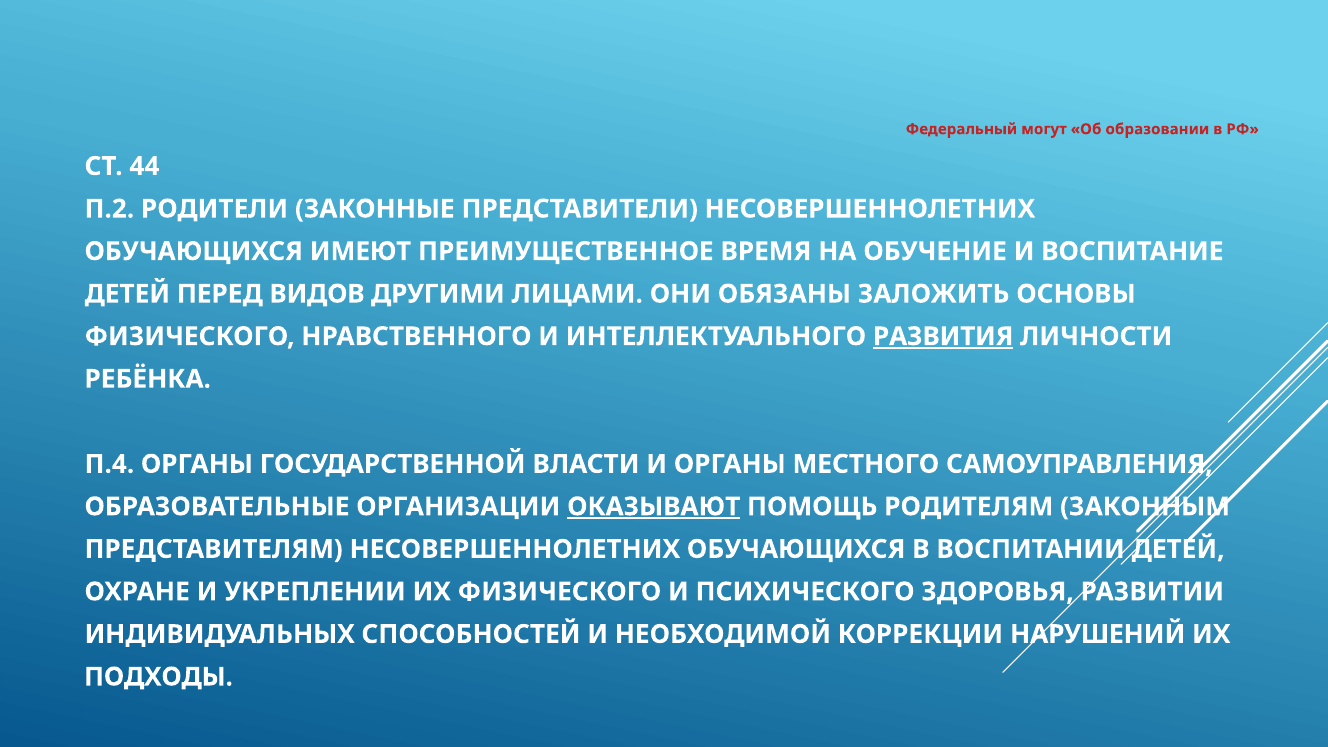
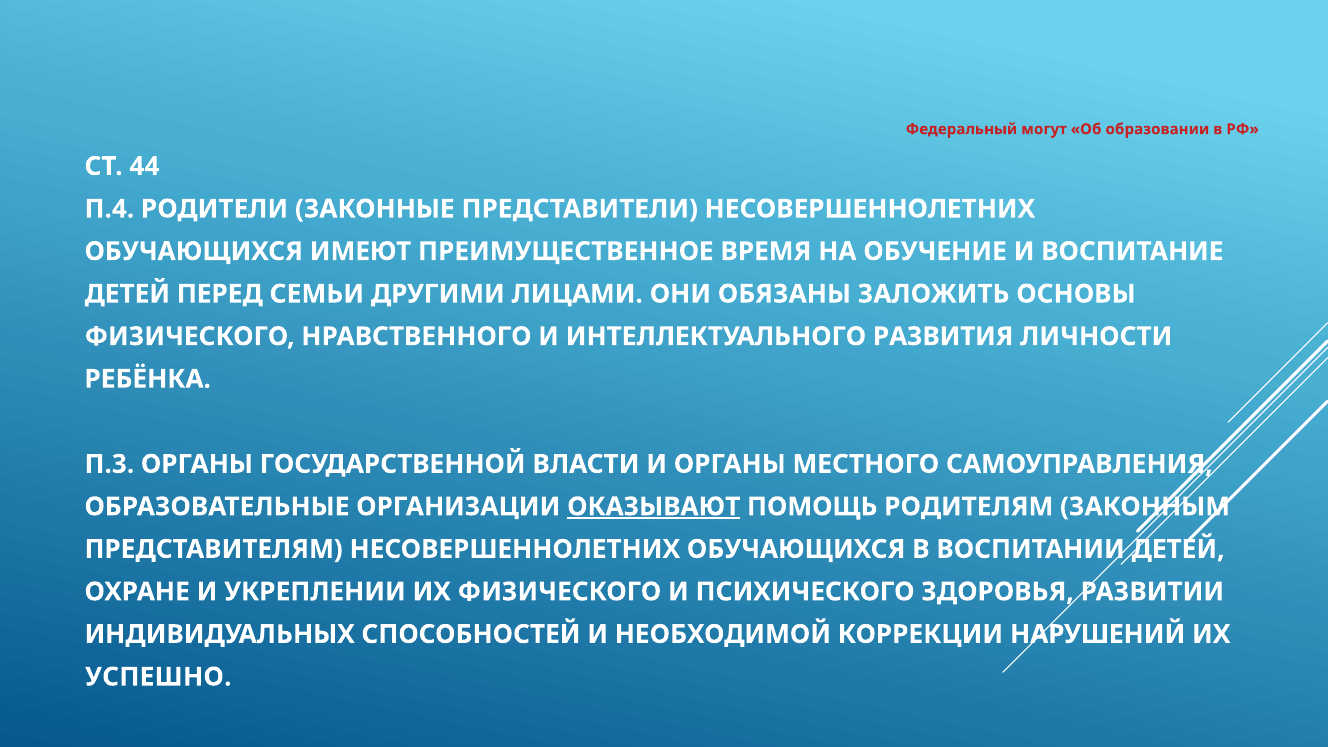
П.2: П.2 -> П.4
ВИДОВ: ВИДОВ -> СЕМЬИ
РАЗВИТИЯ underline: present -> none
П.4: П.4 -> П.3
ПОДХОДЫ: ПОДХОДЫ -> УСПЕШНО
